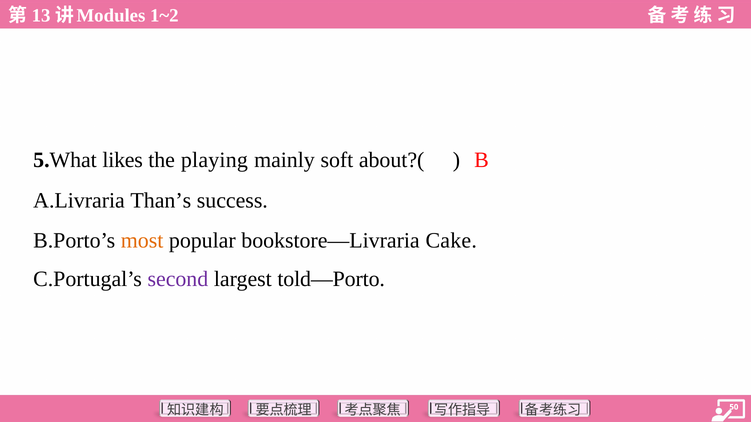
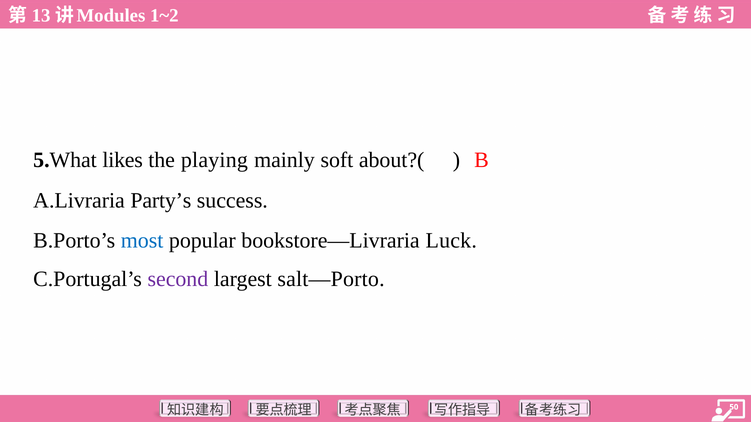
Than’s: Than’s -> Party’s
most colour: orange -> blue
Cake: Cake -> Luck
told—Porto: told—Porto -> salt—Porto
